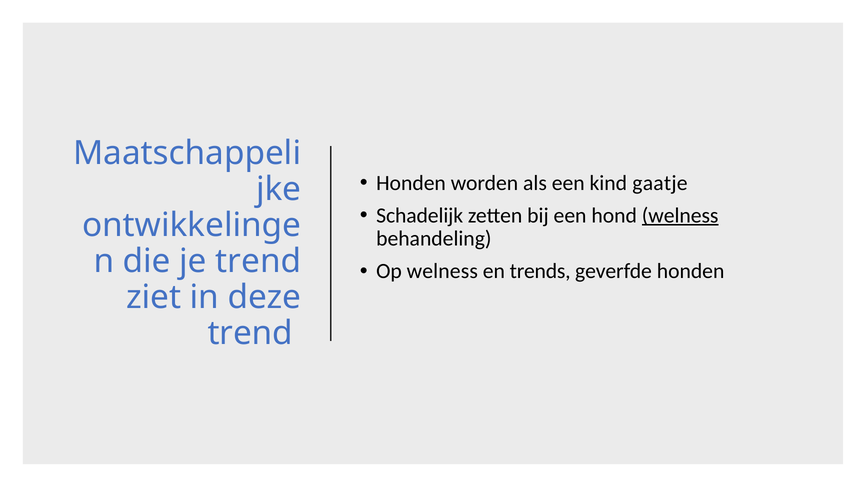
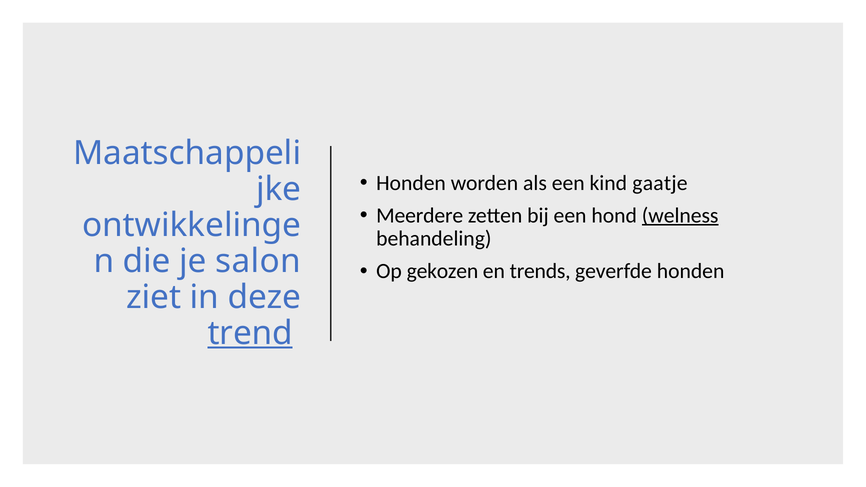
Schadelijk: Schadelijk -> Meerdere
je trend: trend -> salon
Op welness: welness -> gekozen
trend at (250, 333) underline: none -> present
